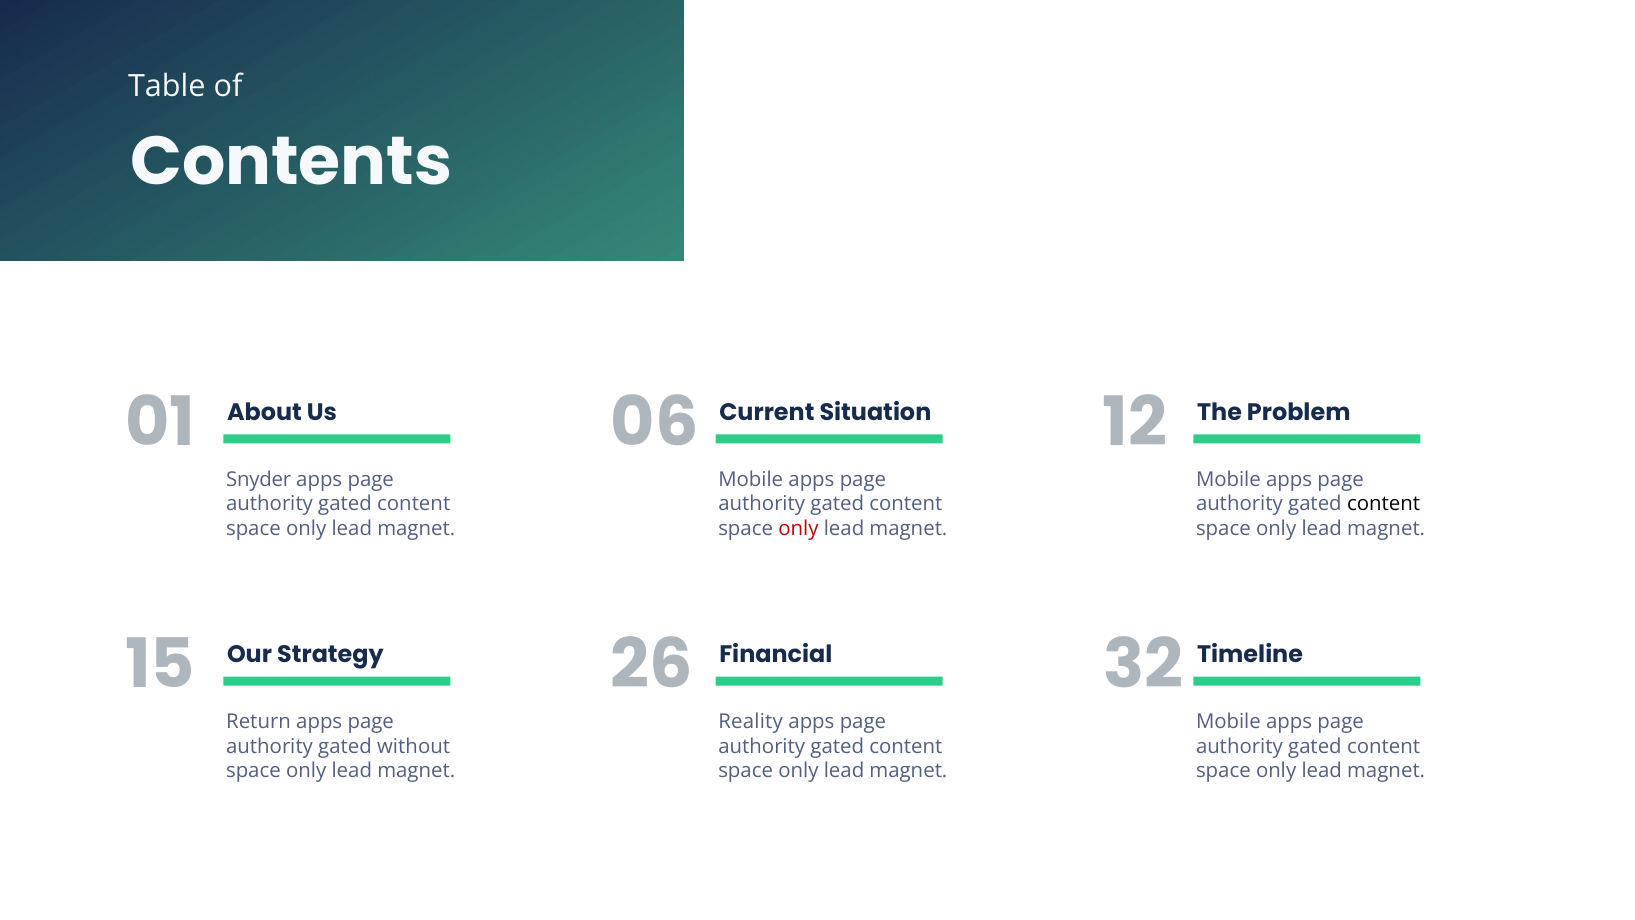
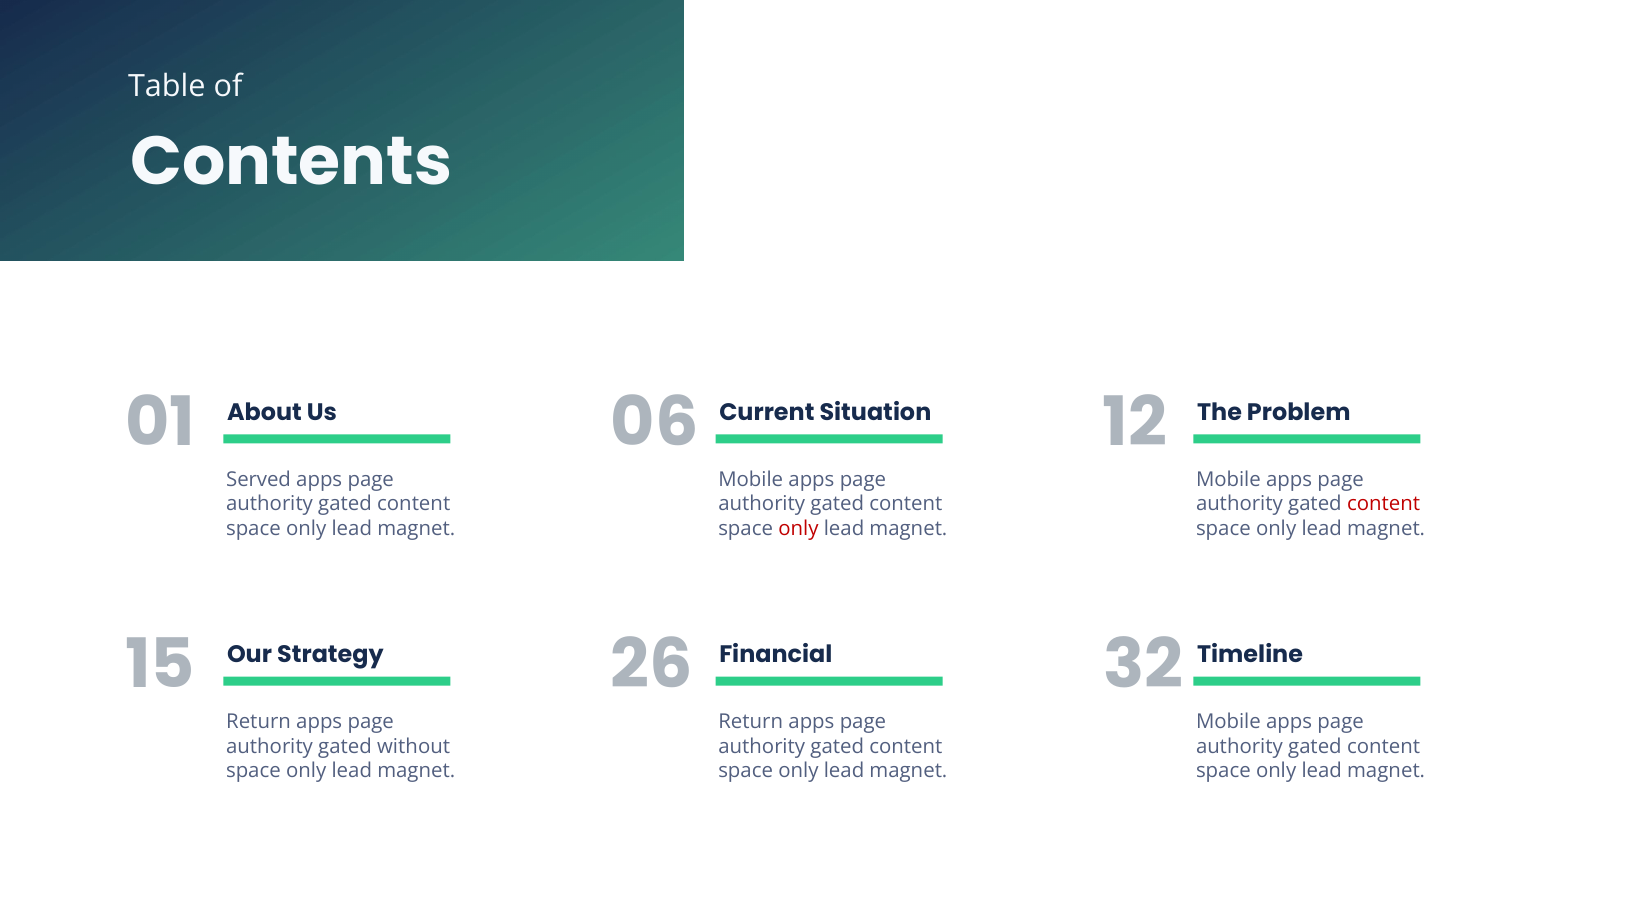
Snyder: Snyder -> Served
content at (1384, 504) colour: black -> red
26 Reality: Reality -> Return
